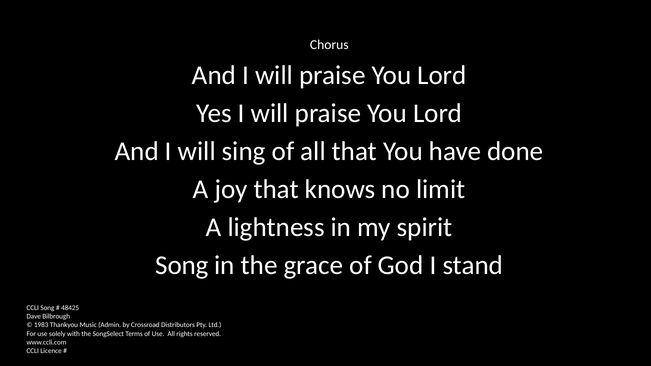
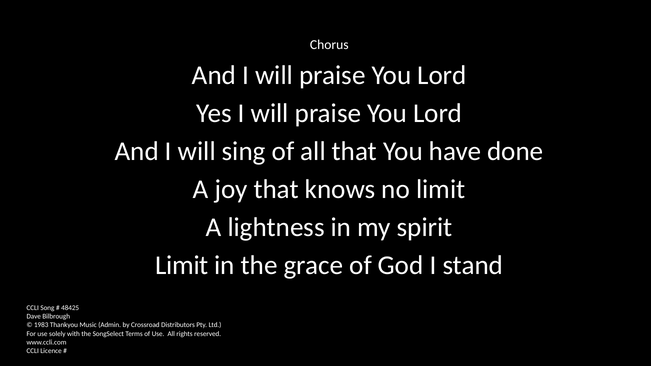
Song at (182, 265): Song -> Limit
